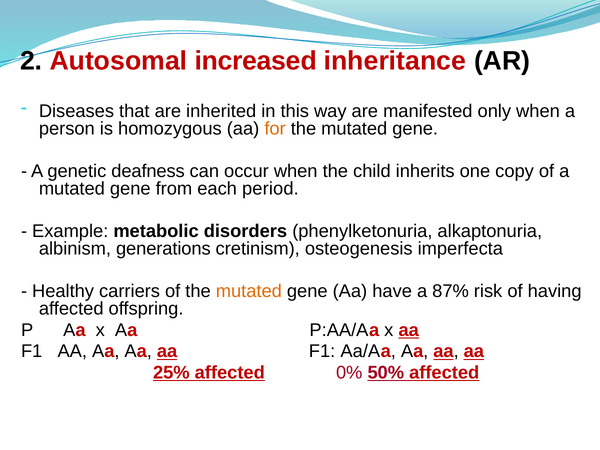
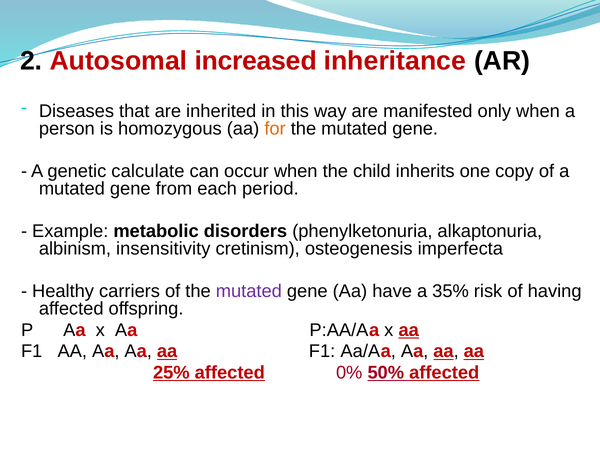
deafness: deafness -> calculate
generations: generations -> insensitivity
mutated at (249, 291) colour: orange -> purple
87%: 87% -> 35%
